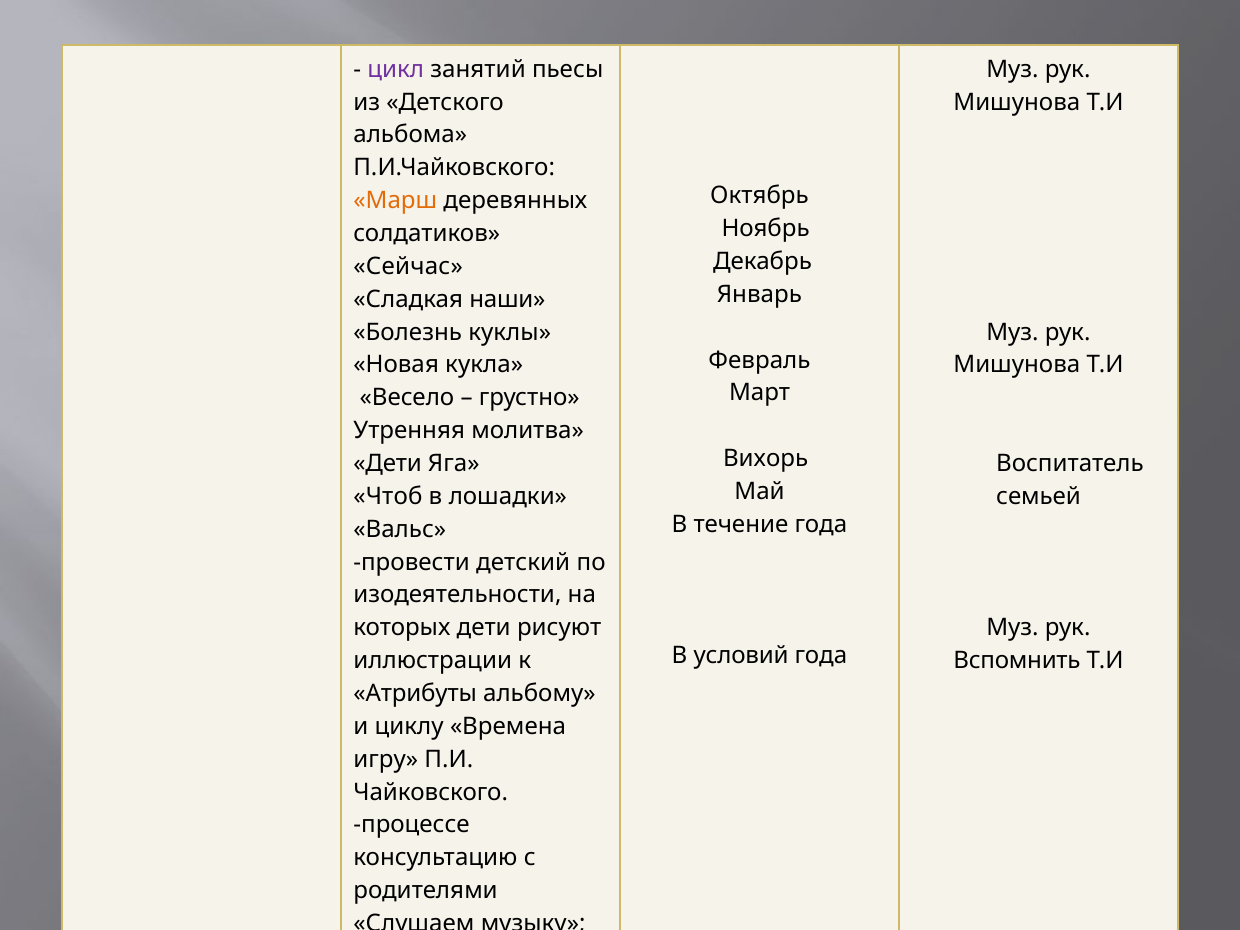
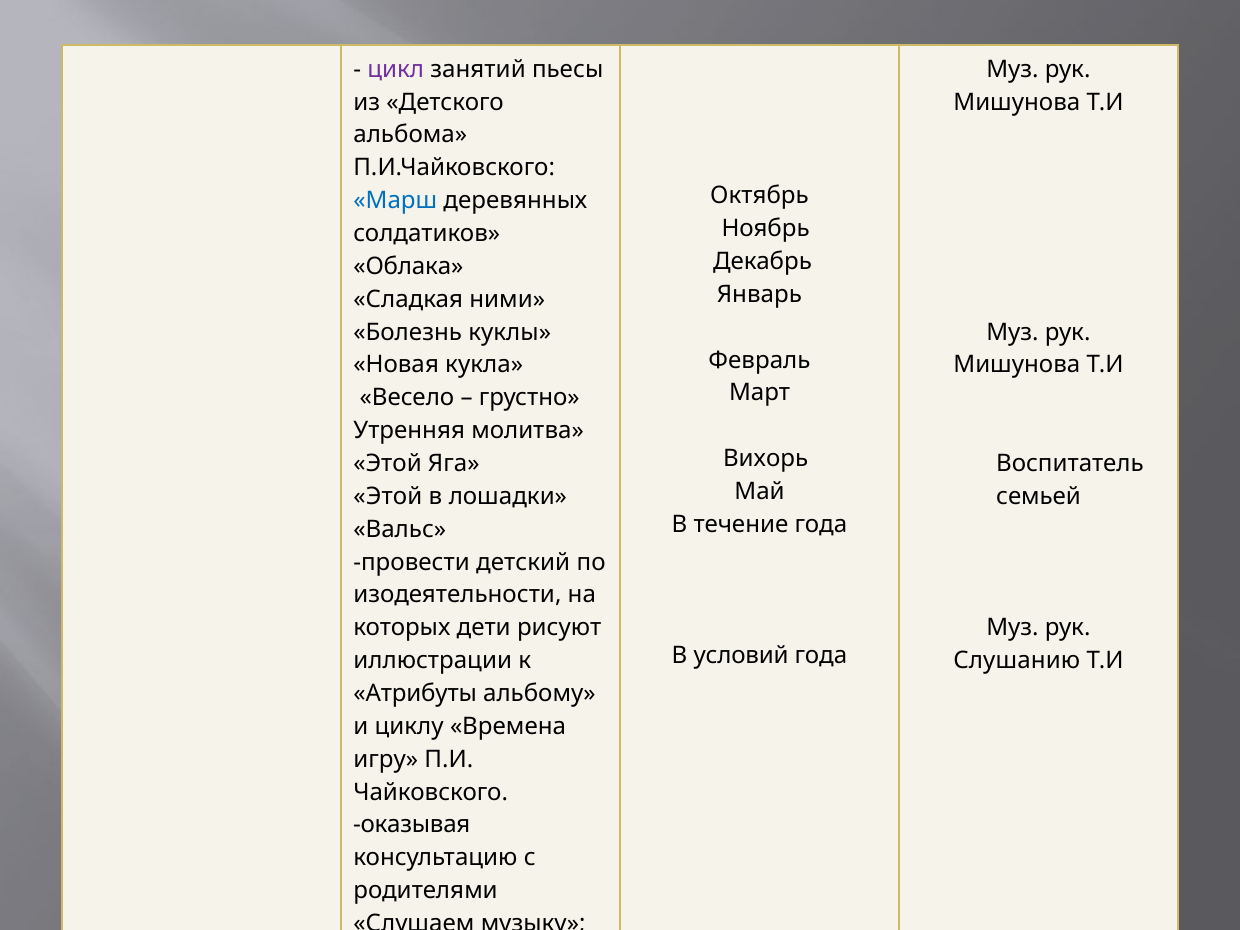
Марш colour: orange -> blue
Сейчас: Сейчас -> Облака
наши: наши -> ними
Дети at (388, 464): Дети -> Этой
Чтоб at (388, 496): Чтоб -> Этой
Вспомнить: Вспомнить -> Слушанию
процессе: процессе -> оказывая
